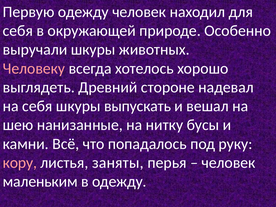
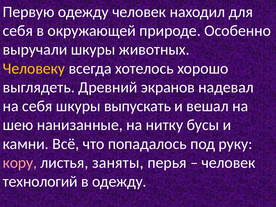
Человеку colour: pink -> yellow
стороне: стороне -> экранов
маленьким: маленьким -> технологий
